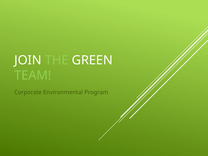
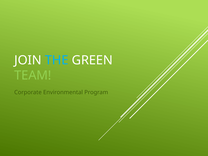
THE colour: light green -> light blue
